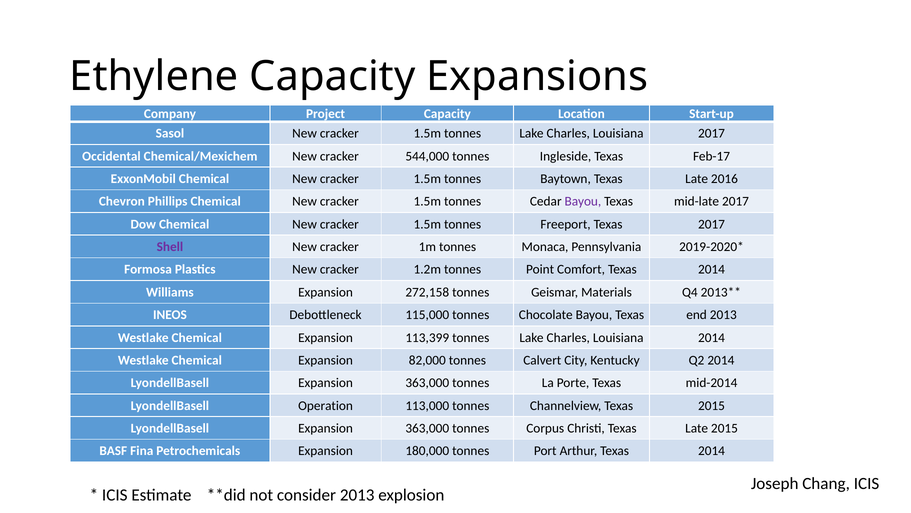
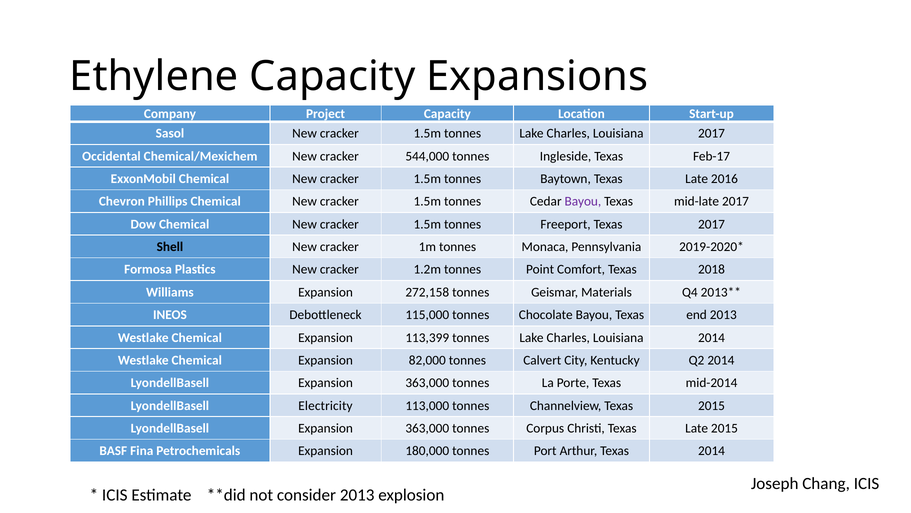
Shell colour: purple -> black
Comfort Texas 2014: 2014 -> 2018
Operation: Operation -> Electricity
